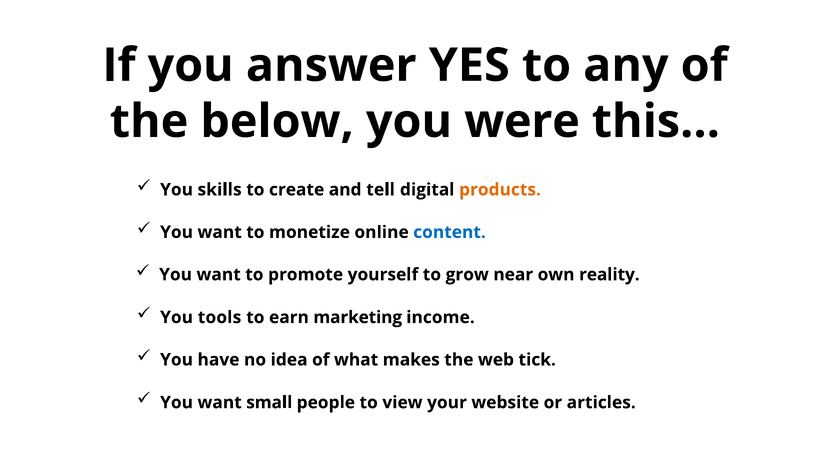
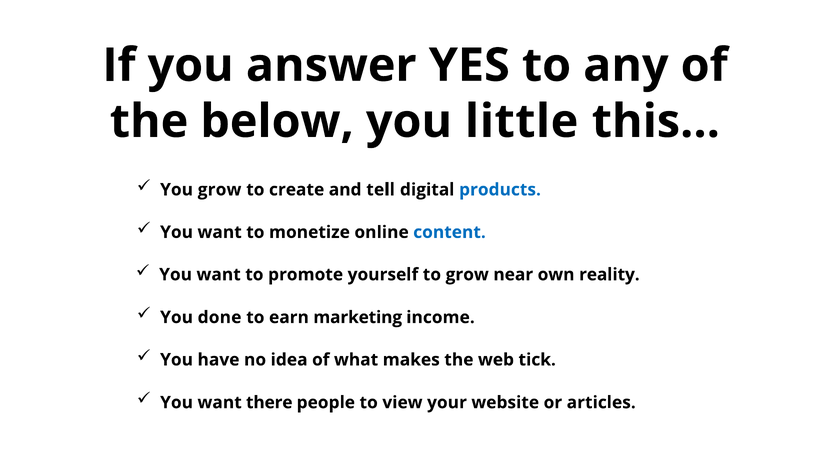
were: were -> little
You skills: skills -> grow
products colour: orange -> blue
tools: tools -> done
small: small -> there
